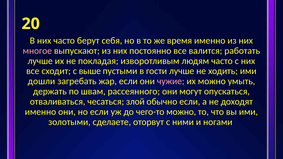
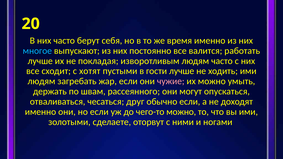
многое colour: pink -> light blue
выше: выше -> хотят
дошли at (41, 81): дошли -> людям
злой: злой -> друг
